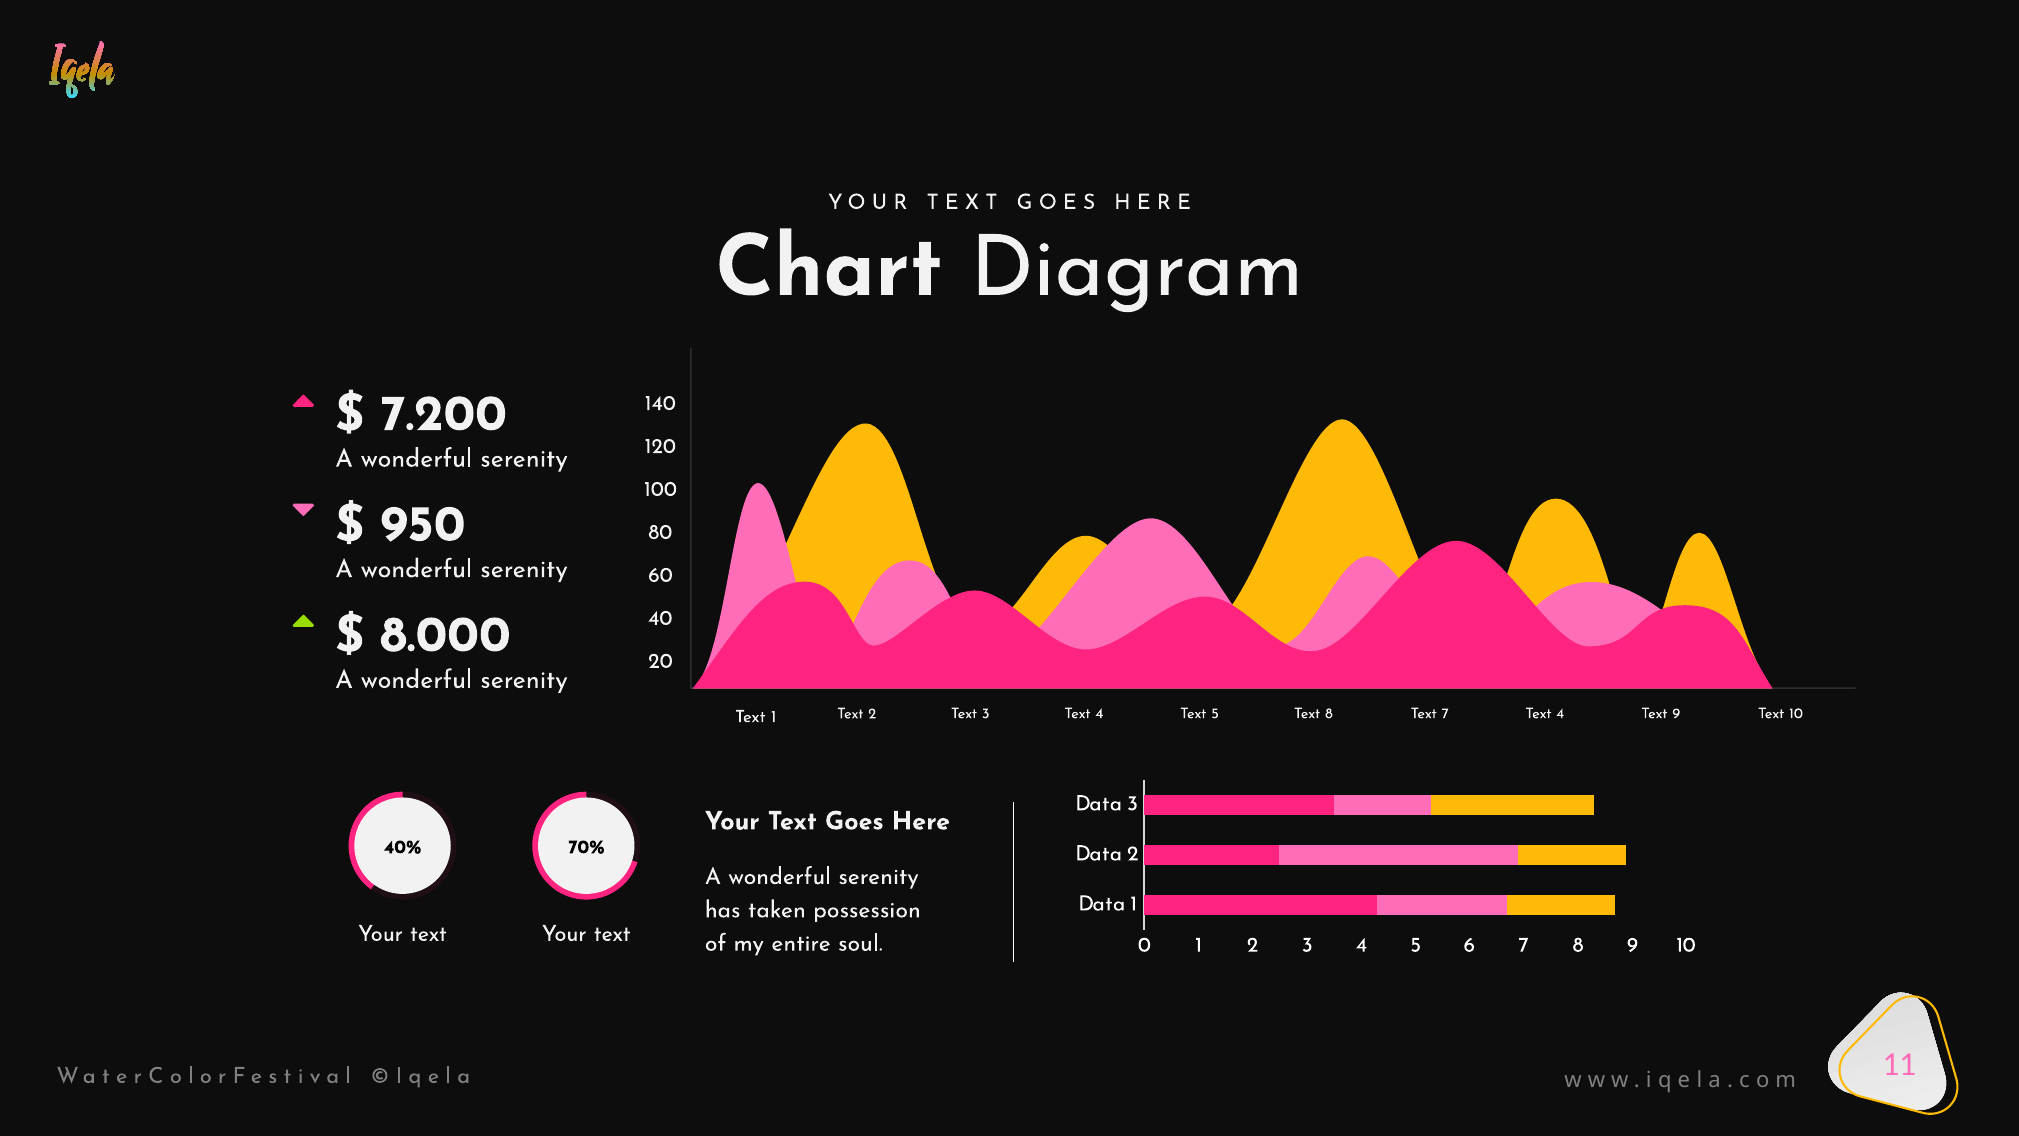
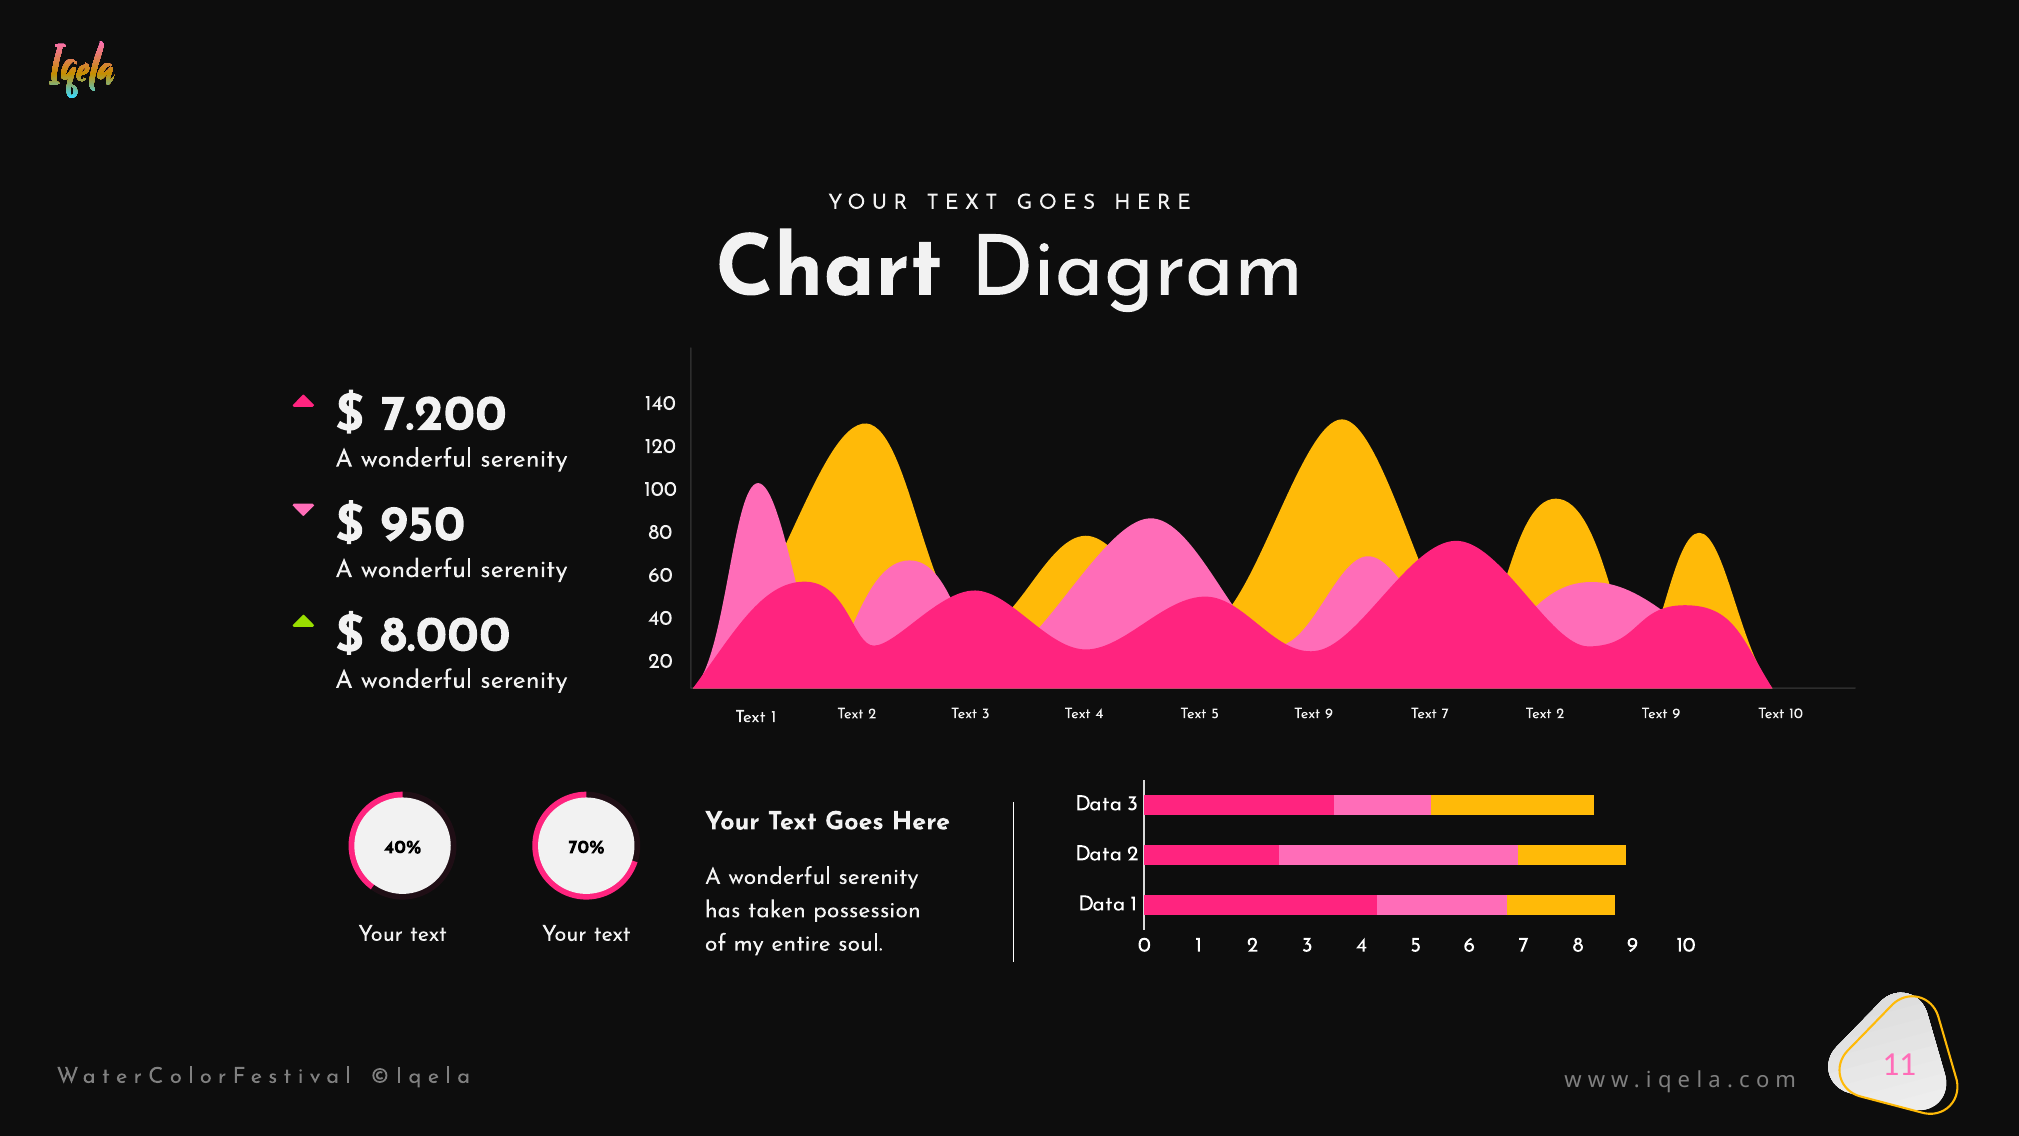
8 at (1329, 713): 8 -> 9
7 Text 4: 4 -> 2
